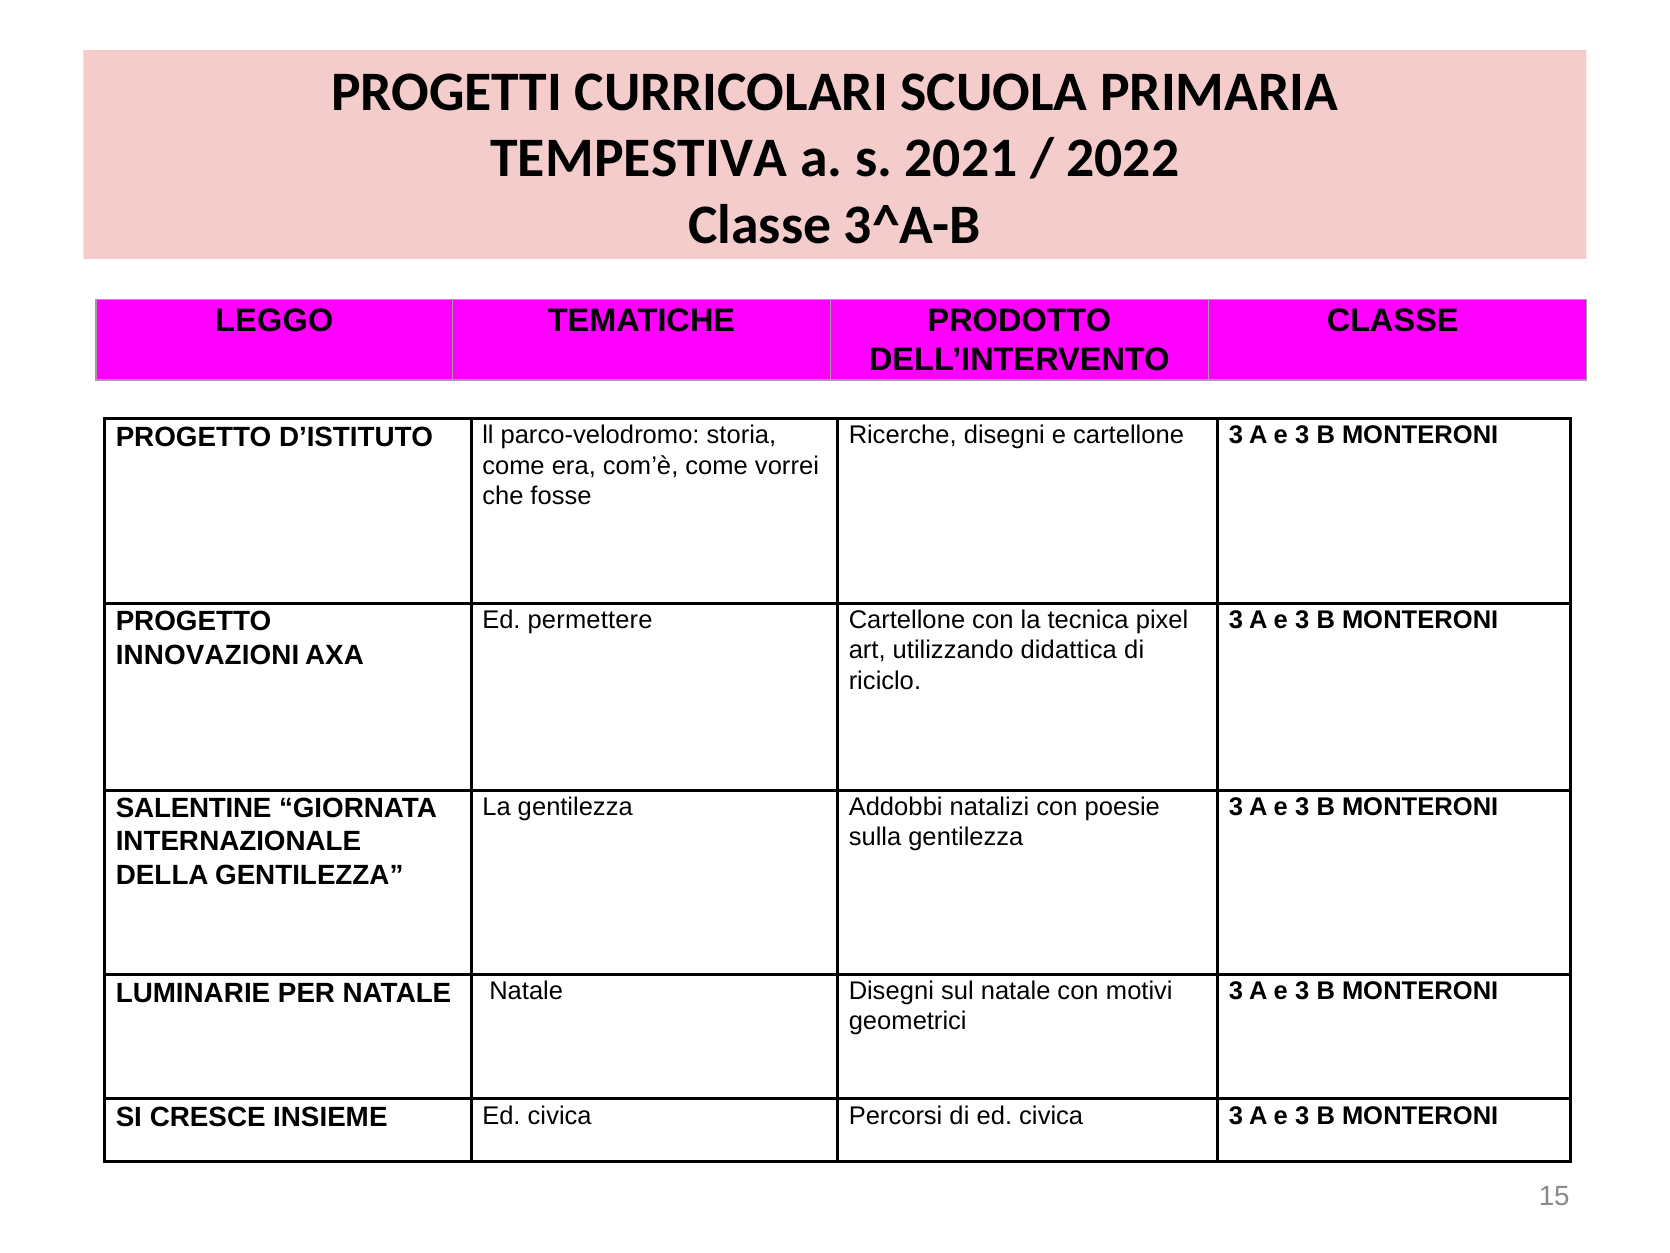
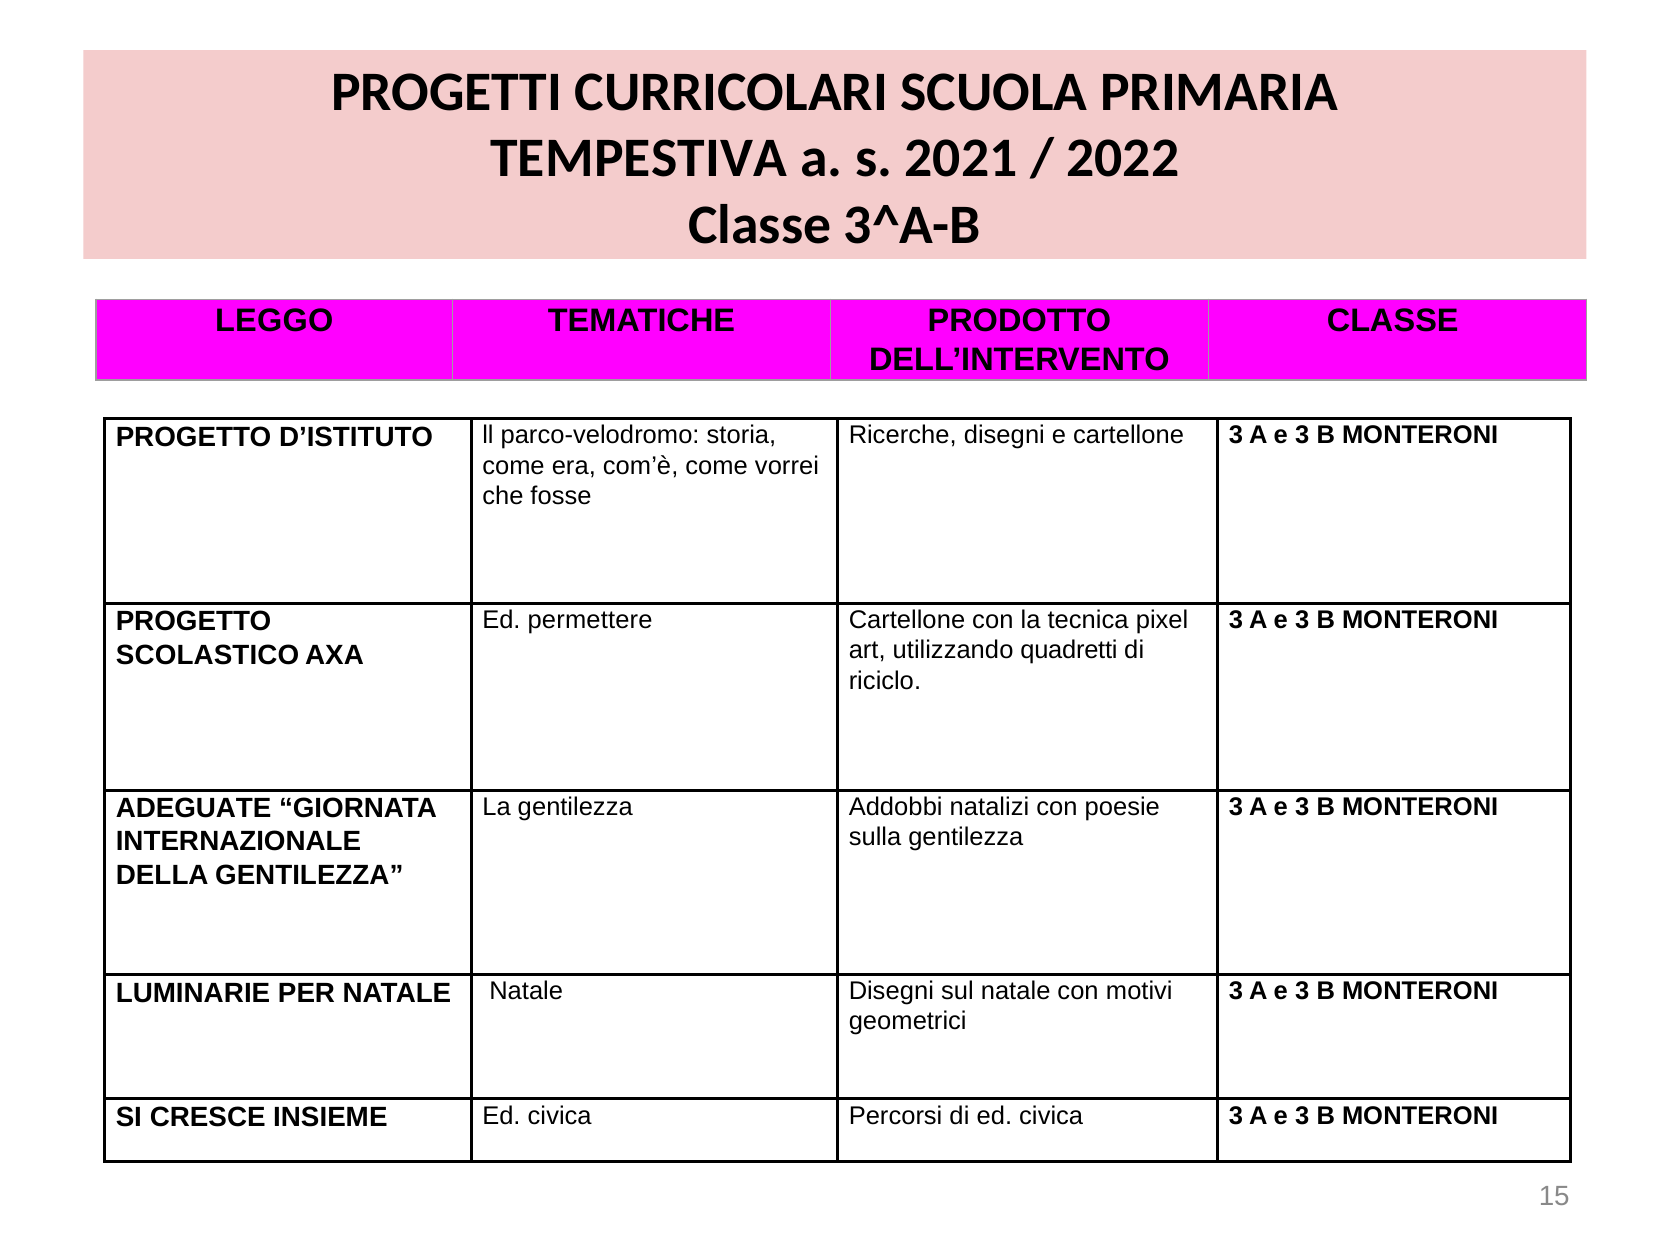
didattica: didattica -> quadretti
INNOVAZIONI: INNOVAZIONI -> SCOLASTICO
SALENTINE: SALENTINE -> ADEGUATE
